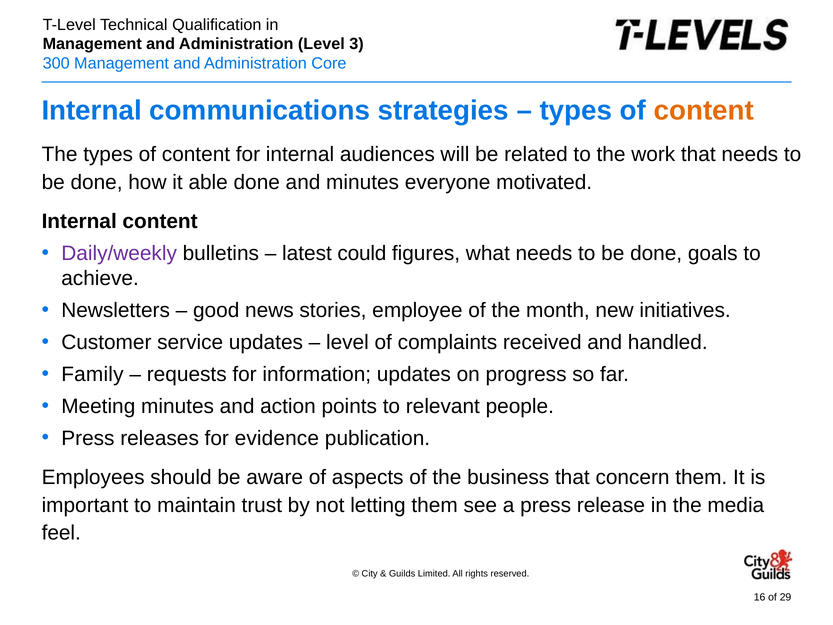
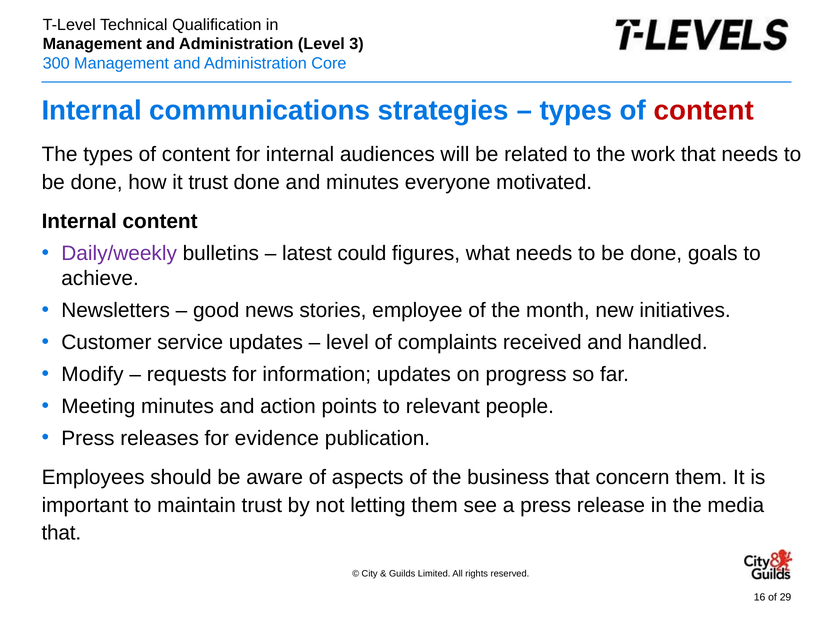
content at (704, 110) colour: orange -> red
it able: able -> trust
Family: Family -> Modify
feel at (61, 533): feel -> that
